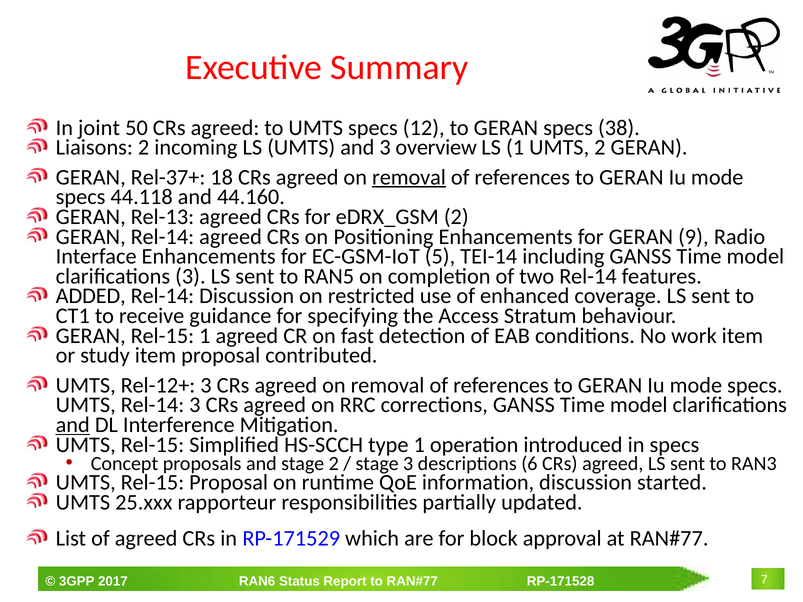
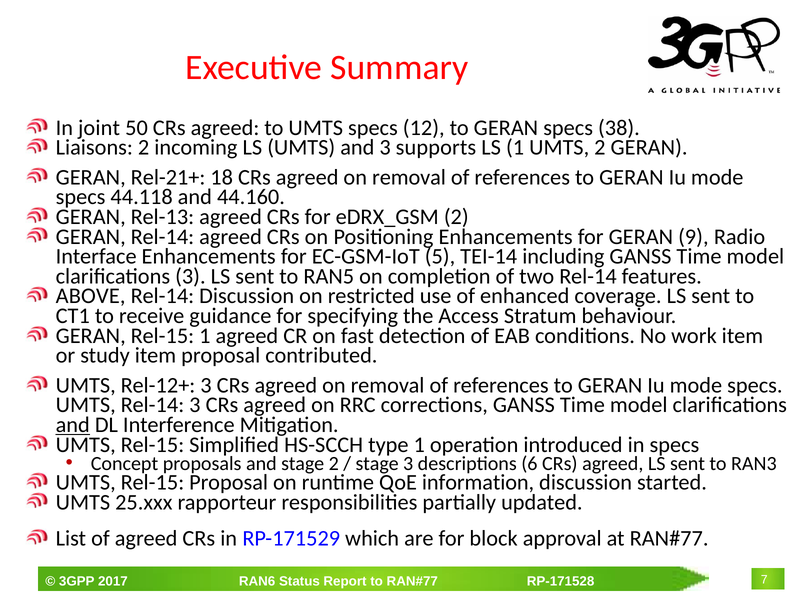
overview: overview -> supports
Rel-37+: Rel-37+ -> Rel-21+
removal at (409, 177) underline: present -> none
ADDED: ADDED -> ABOVE
